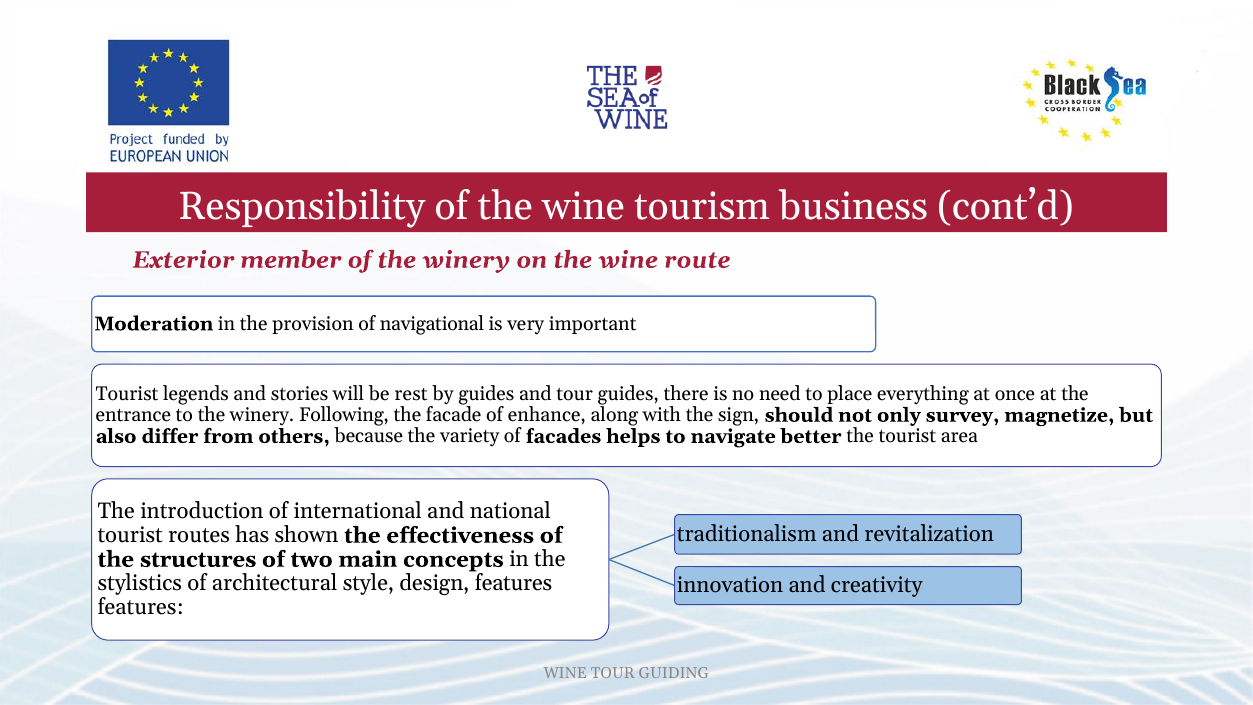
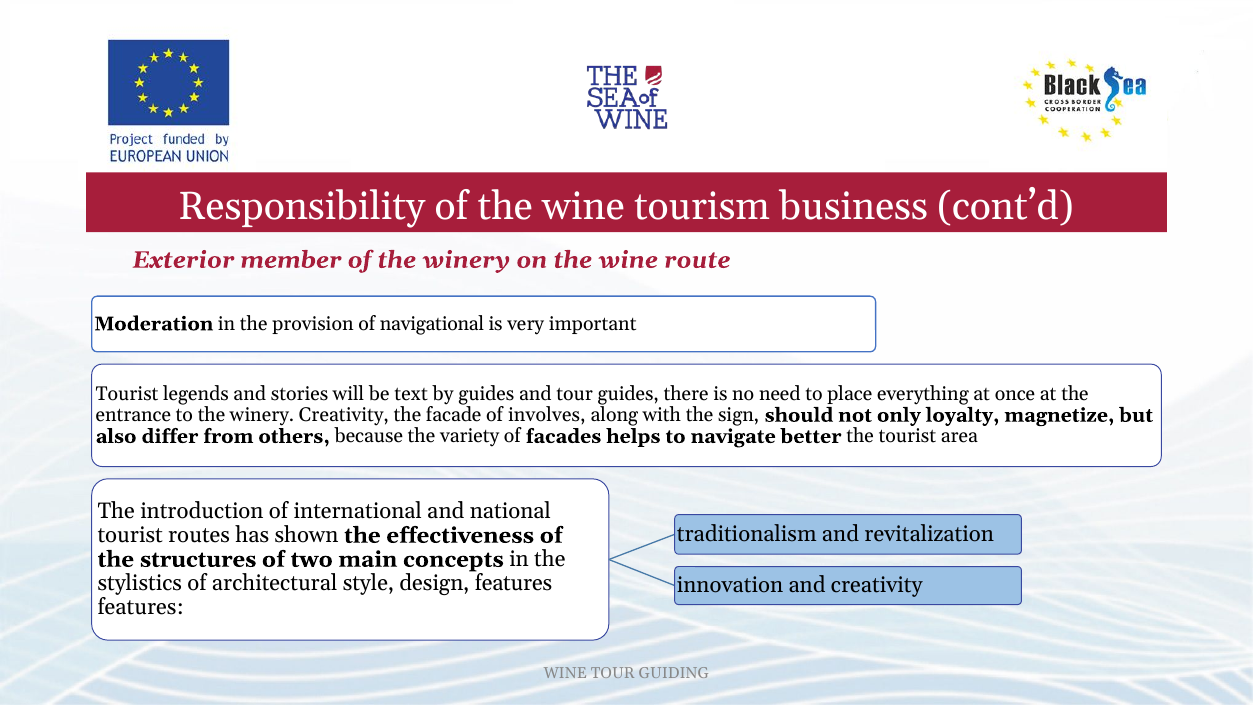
rest: rest -> text
winery Following: Following -> Creativity
enhance: enhance -> involves
survey: survey -> loyalty
